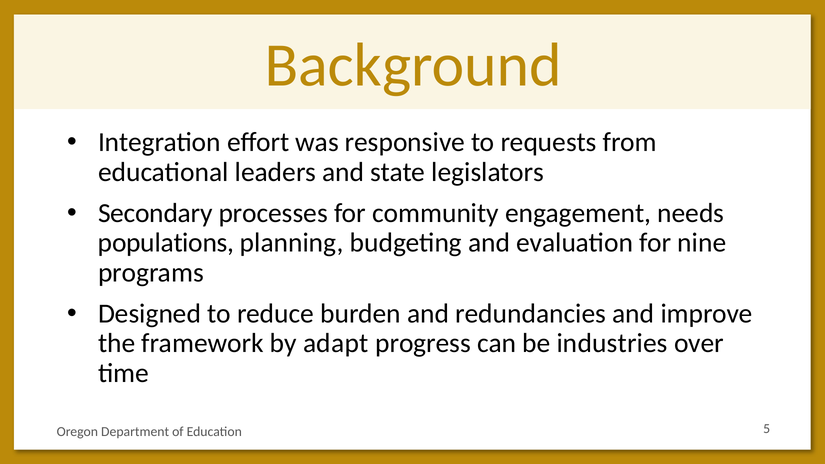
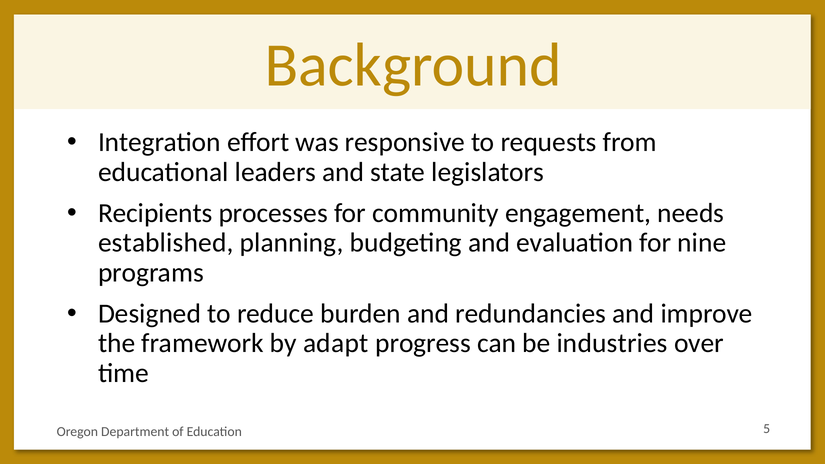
Secondary: Secondary -> Recipients
populations: populations -> established
